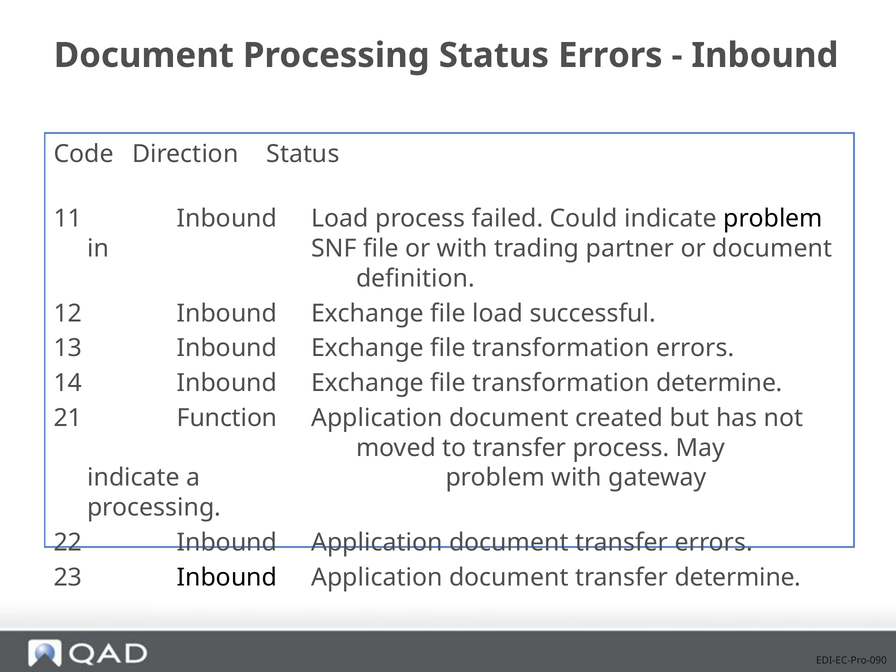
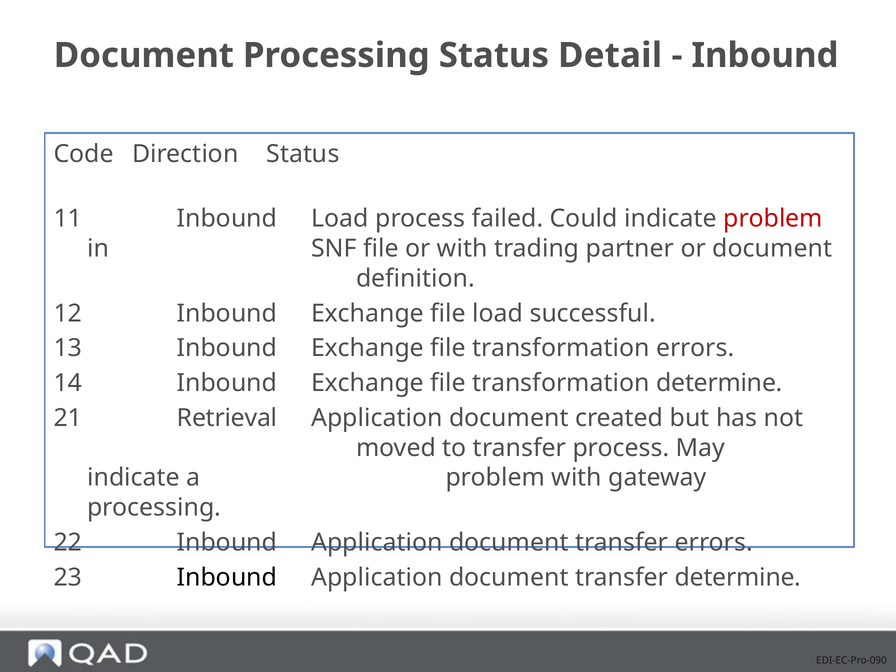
Status Errors: Errors -> Detail
problem at (773, 219) colour: black -> red
Function: Function -> Retrieval
